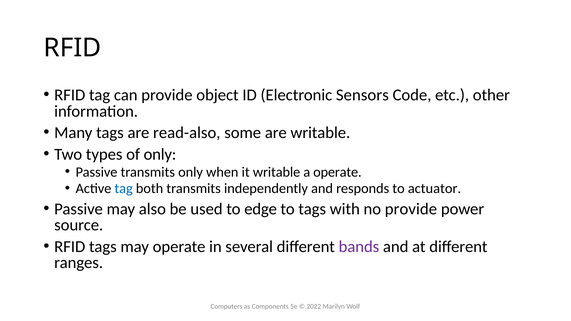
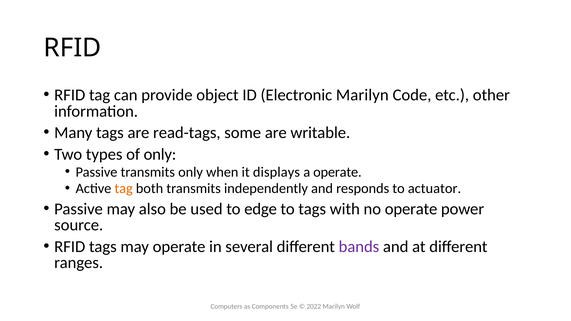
Electronic Sensors: Sensors -> Marilyn
read-also: read-also -> read-tags
it writable: writable -> displays
tag at (124, 189) colour: blue -> orange
no provide: provide -> operate
